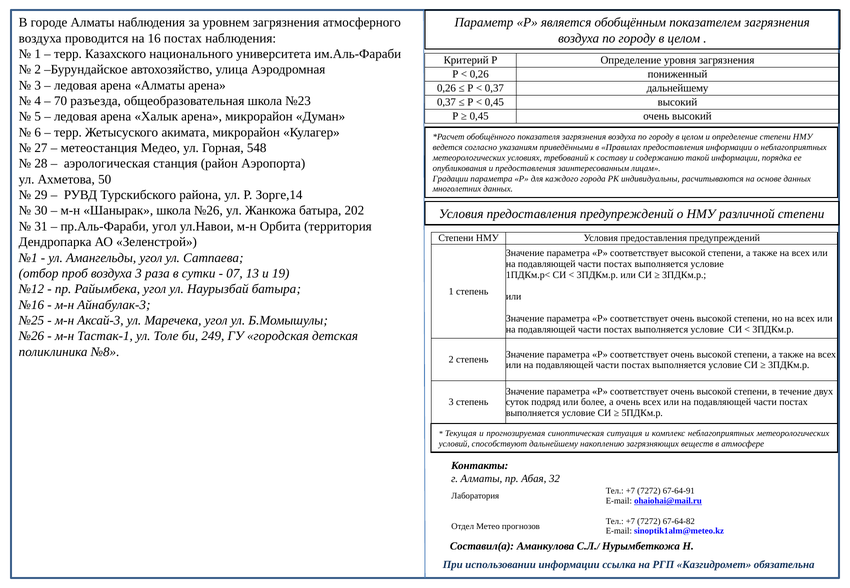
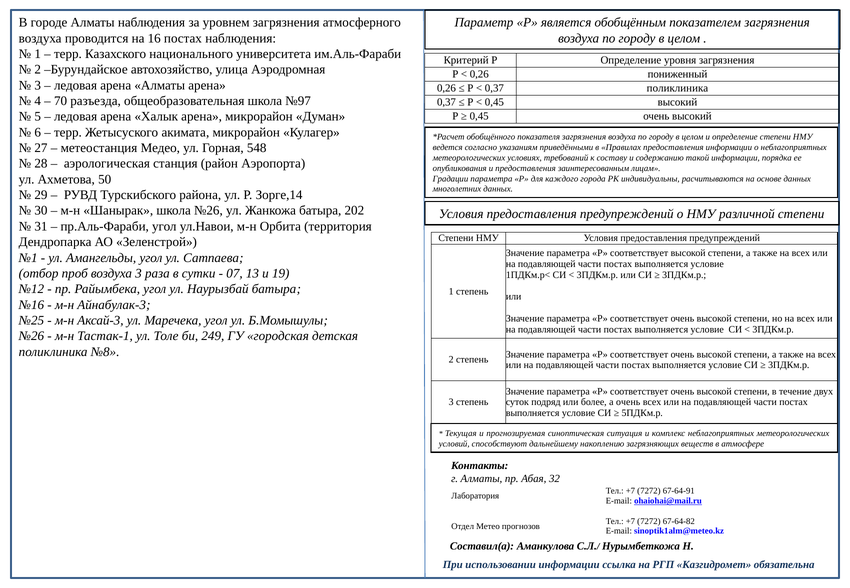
0,37 дальнейшему: дальнейшему -> поликлиника
№23: №23 -> №97
